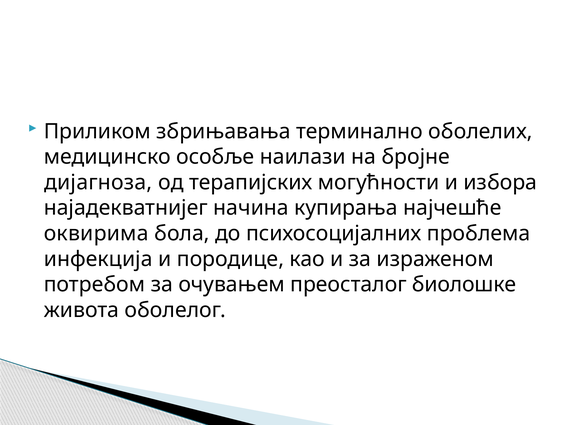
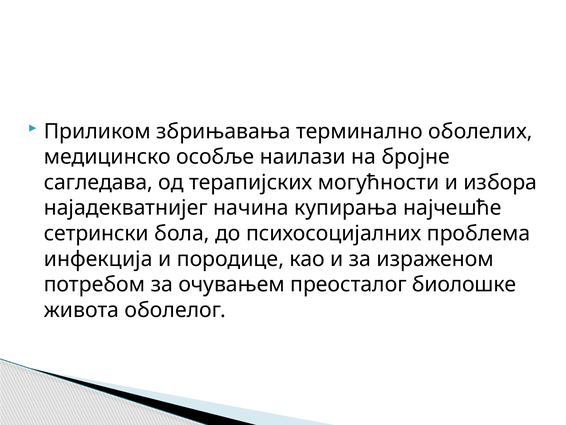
дијагноза: дијагноза -> сагледава
оквирима: оквирима -> сетрински
